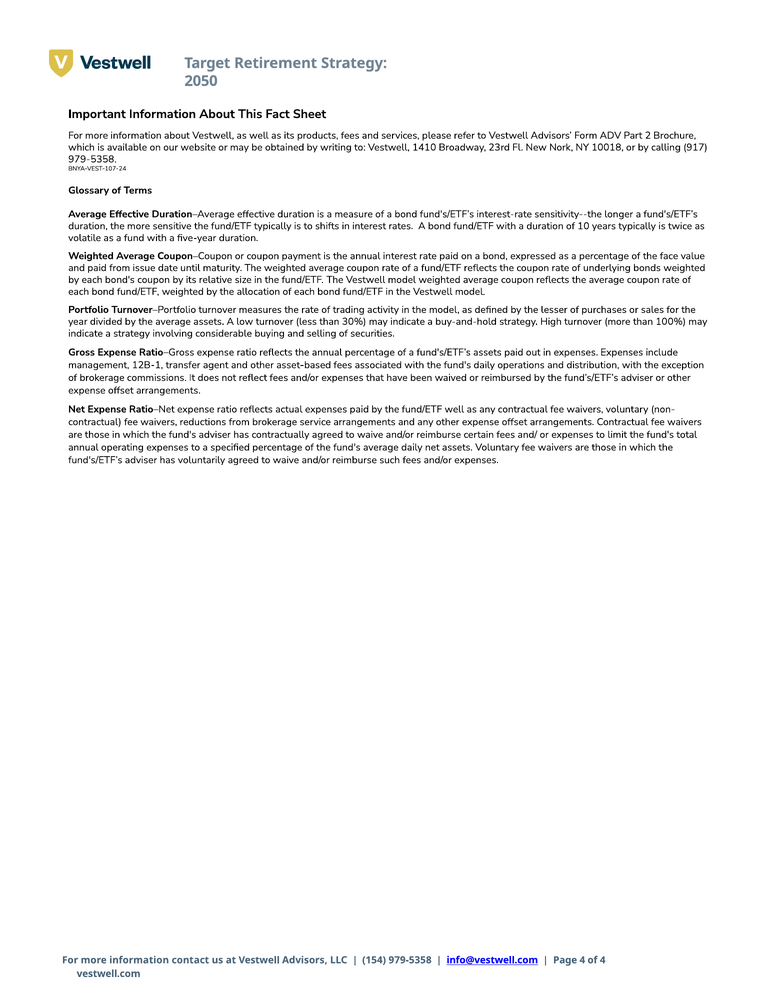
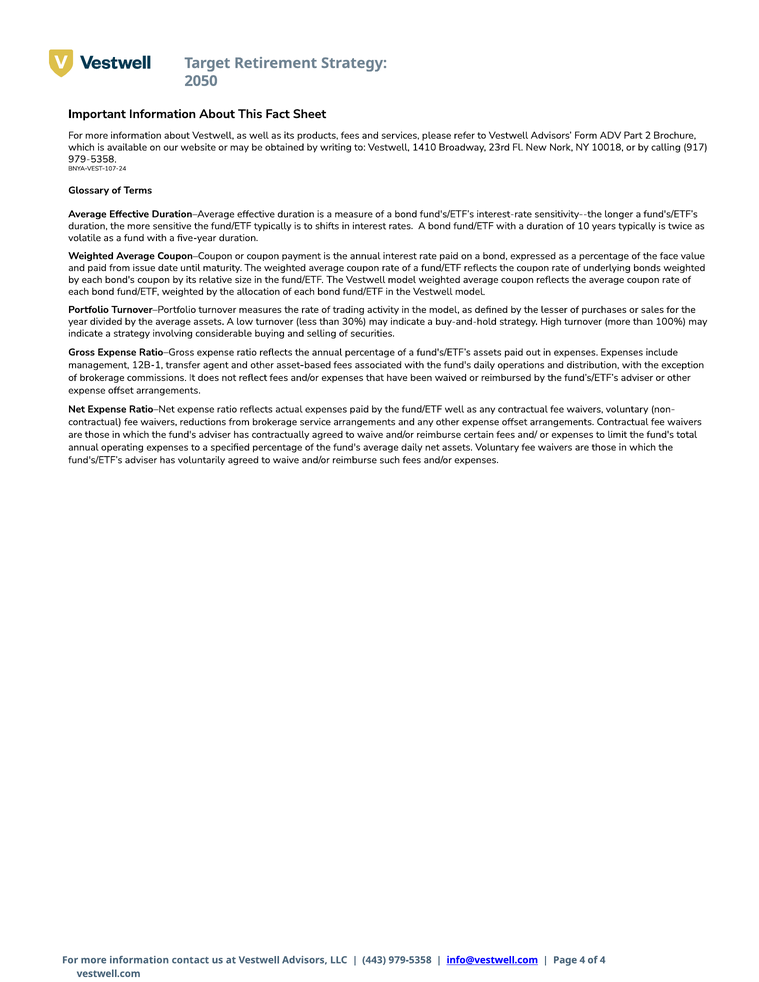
154: 154 -> 443
